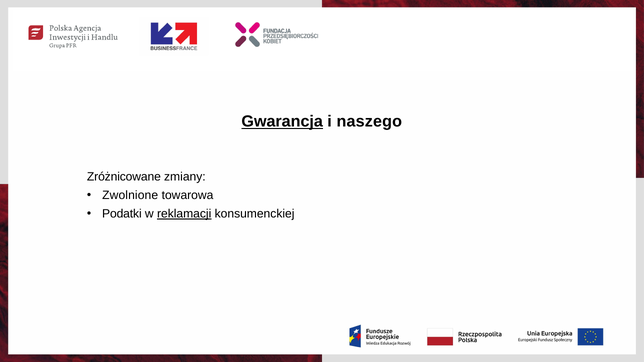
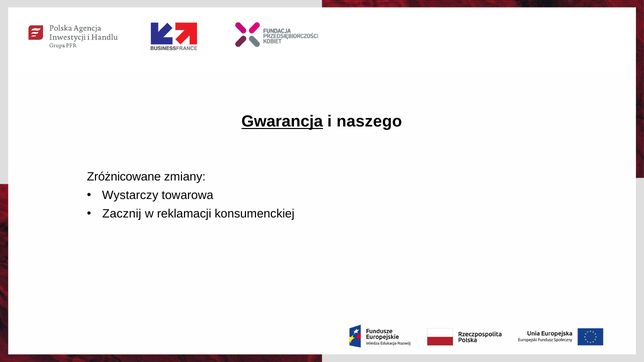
Zwolnione: Zwolnione -> Wystarczy
Podatki: Podatki -> Zacznij
reklamacji underline: present -> none
